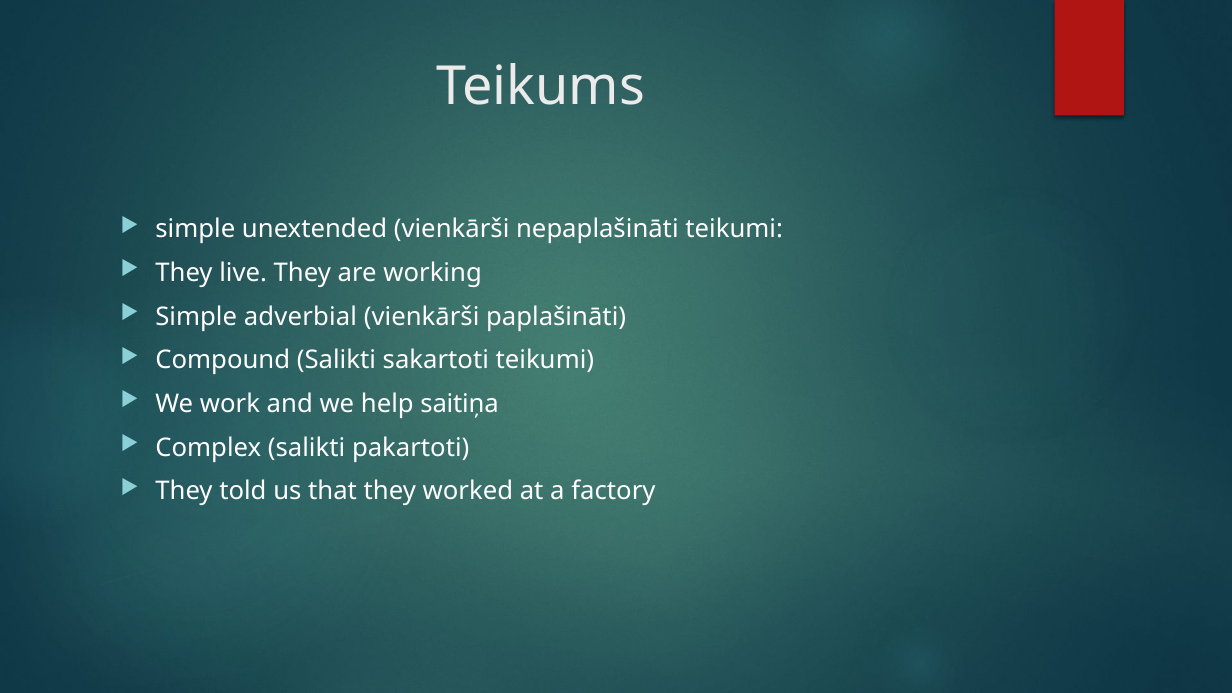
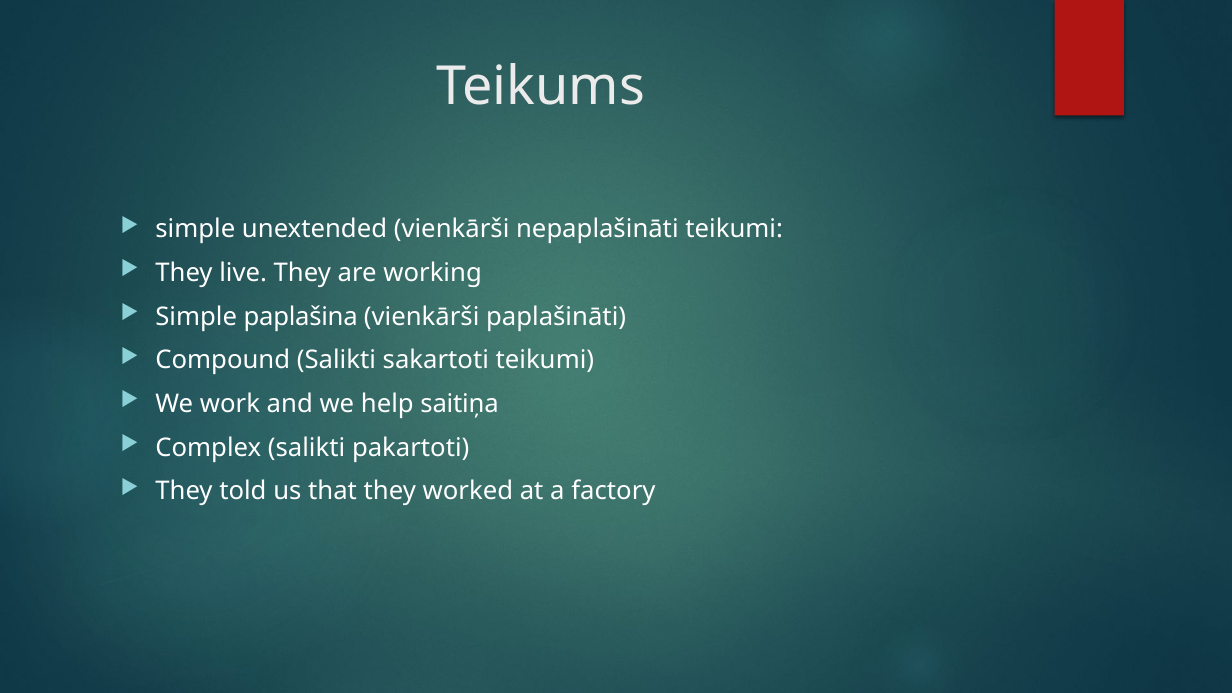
adverbial: adverbial -> paplašina
